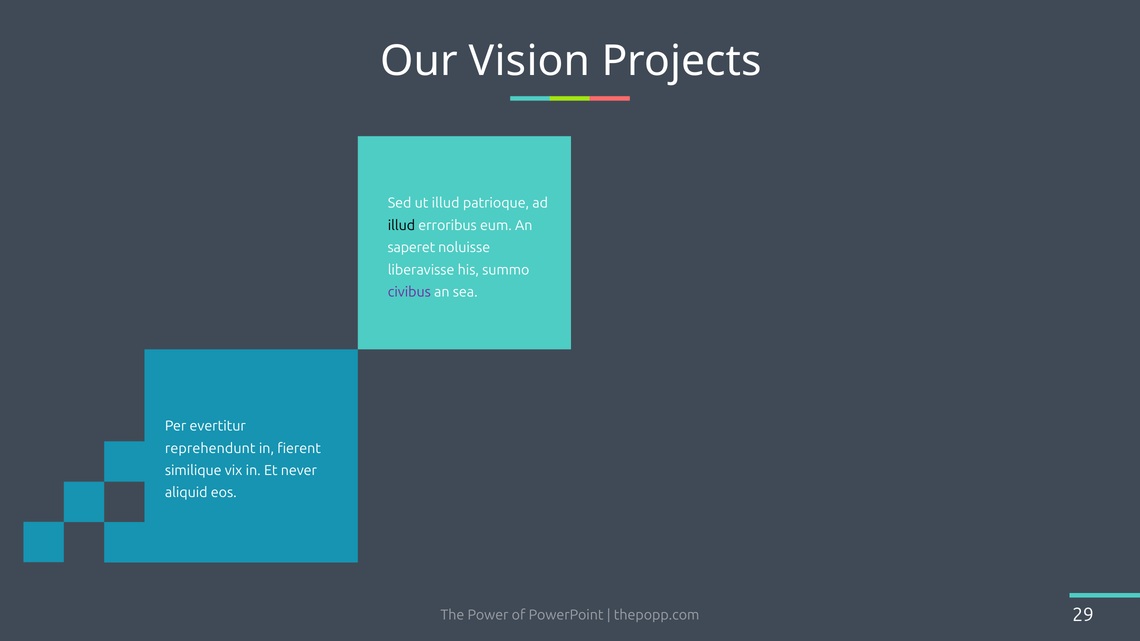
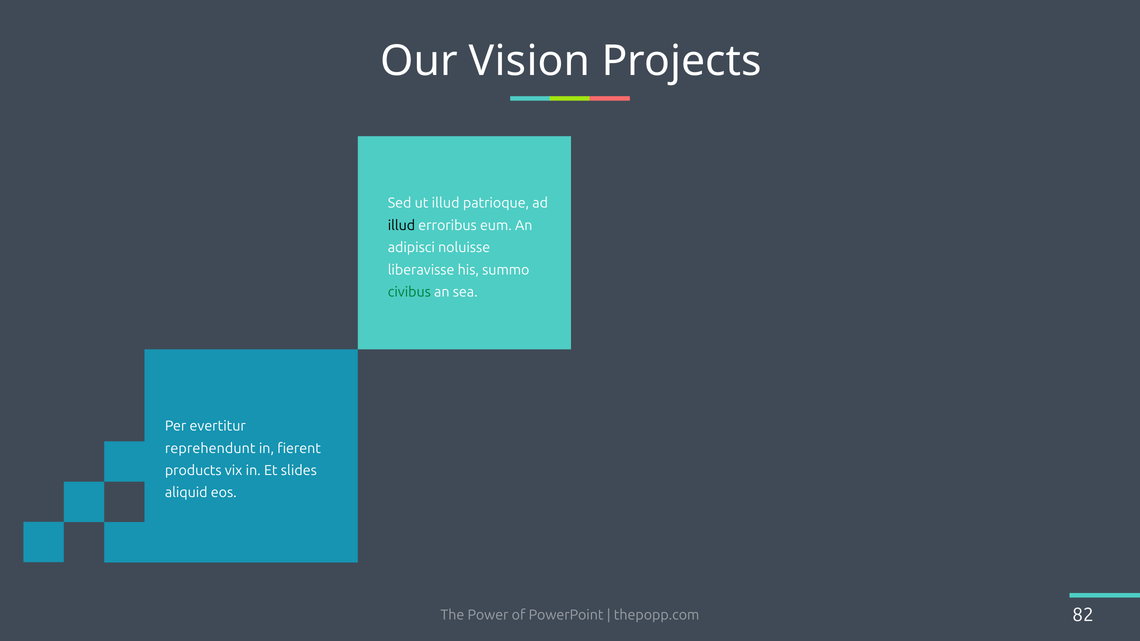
saperet: saperet -> adipisci
civibus colour: purple -> green
similique: similique -> products
never: never -> slides
29: 29 -> 82
